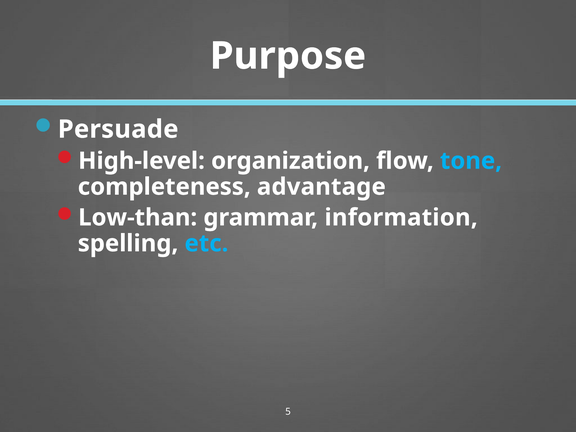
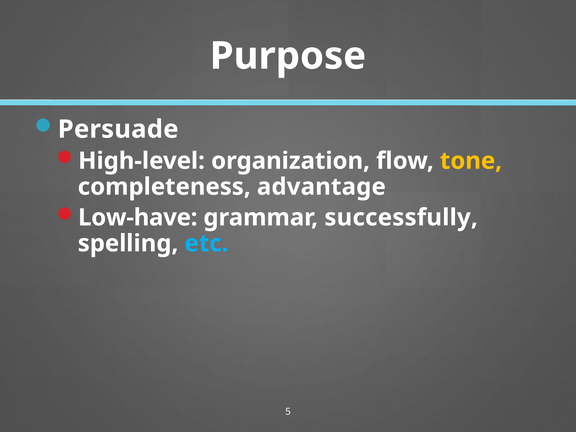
tone colour: light blue -> yellow
Low-than: Low-than -> Low-have
information: information -> successfully
